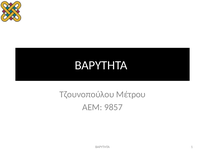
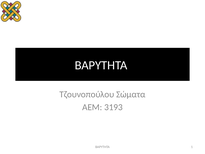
Μέτρου: Μέτρου -> Σώματα
9857: 9857 -> 3193
